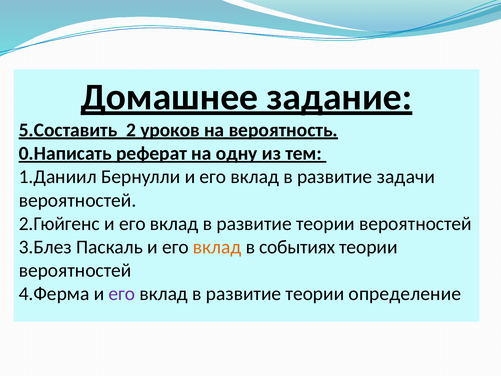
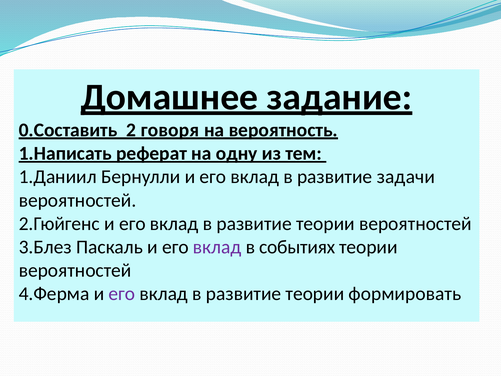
5.Составить: 5.Составить -> 0.Составить
уроков: уроков -> говоря
0.Написать: 0.Написать -> 1.Написать
вклад at (217, 247) colour: orange -> purple
определение: определение -> формировать
